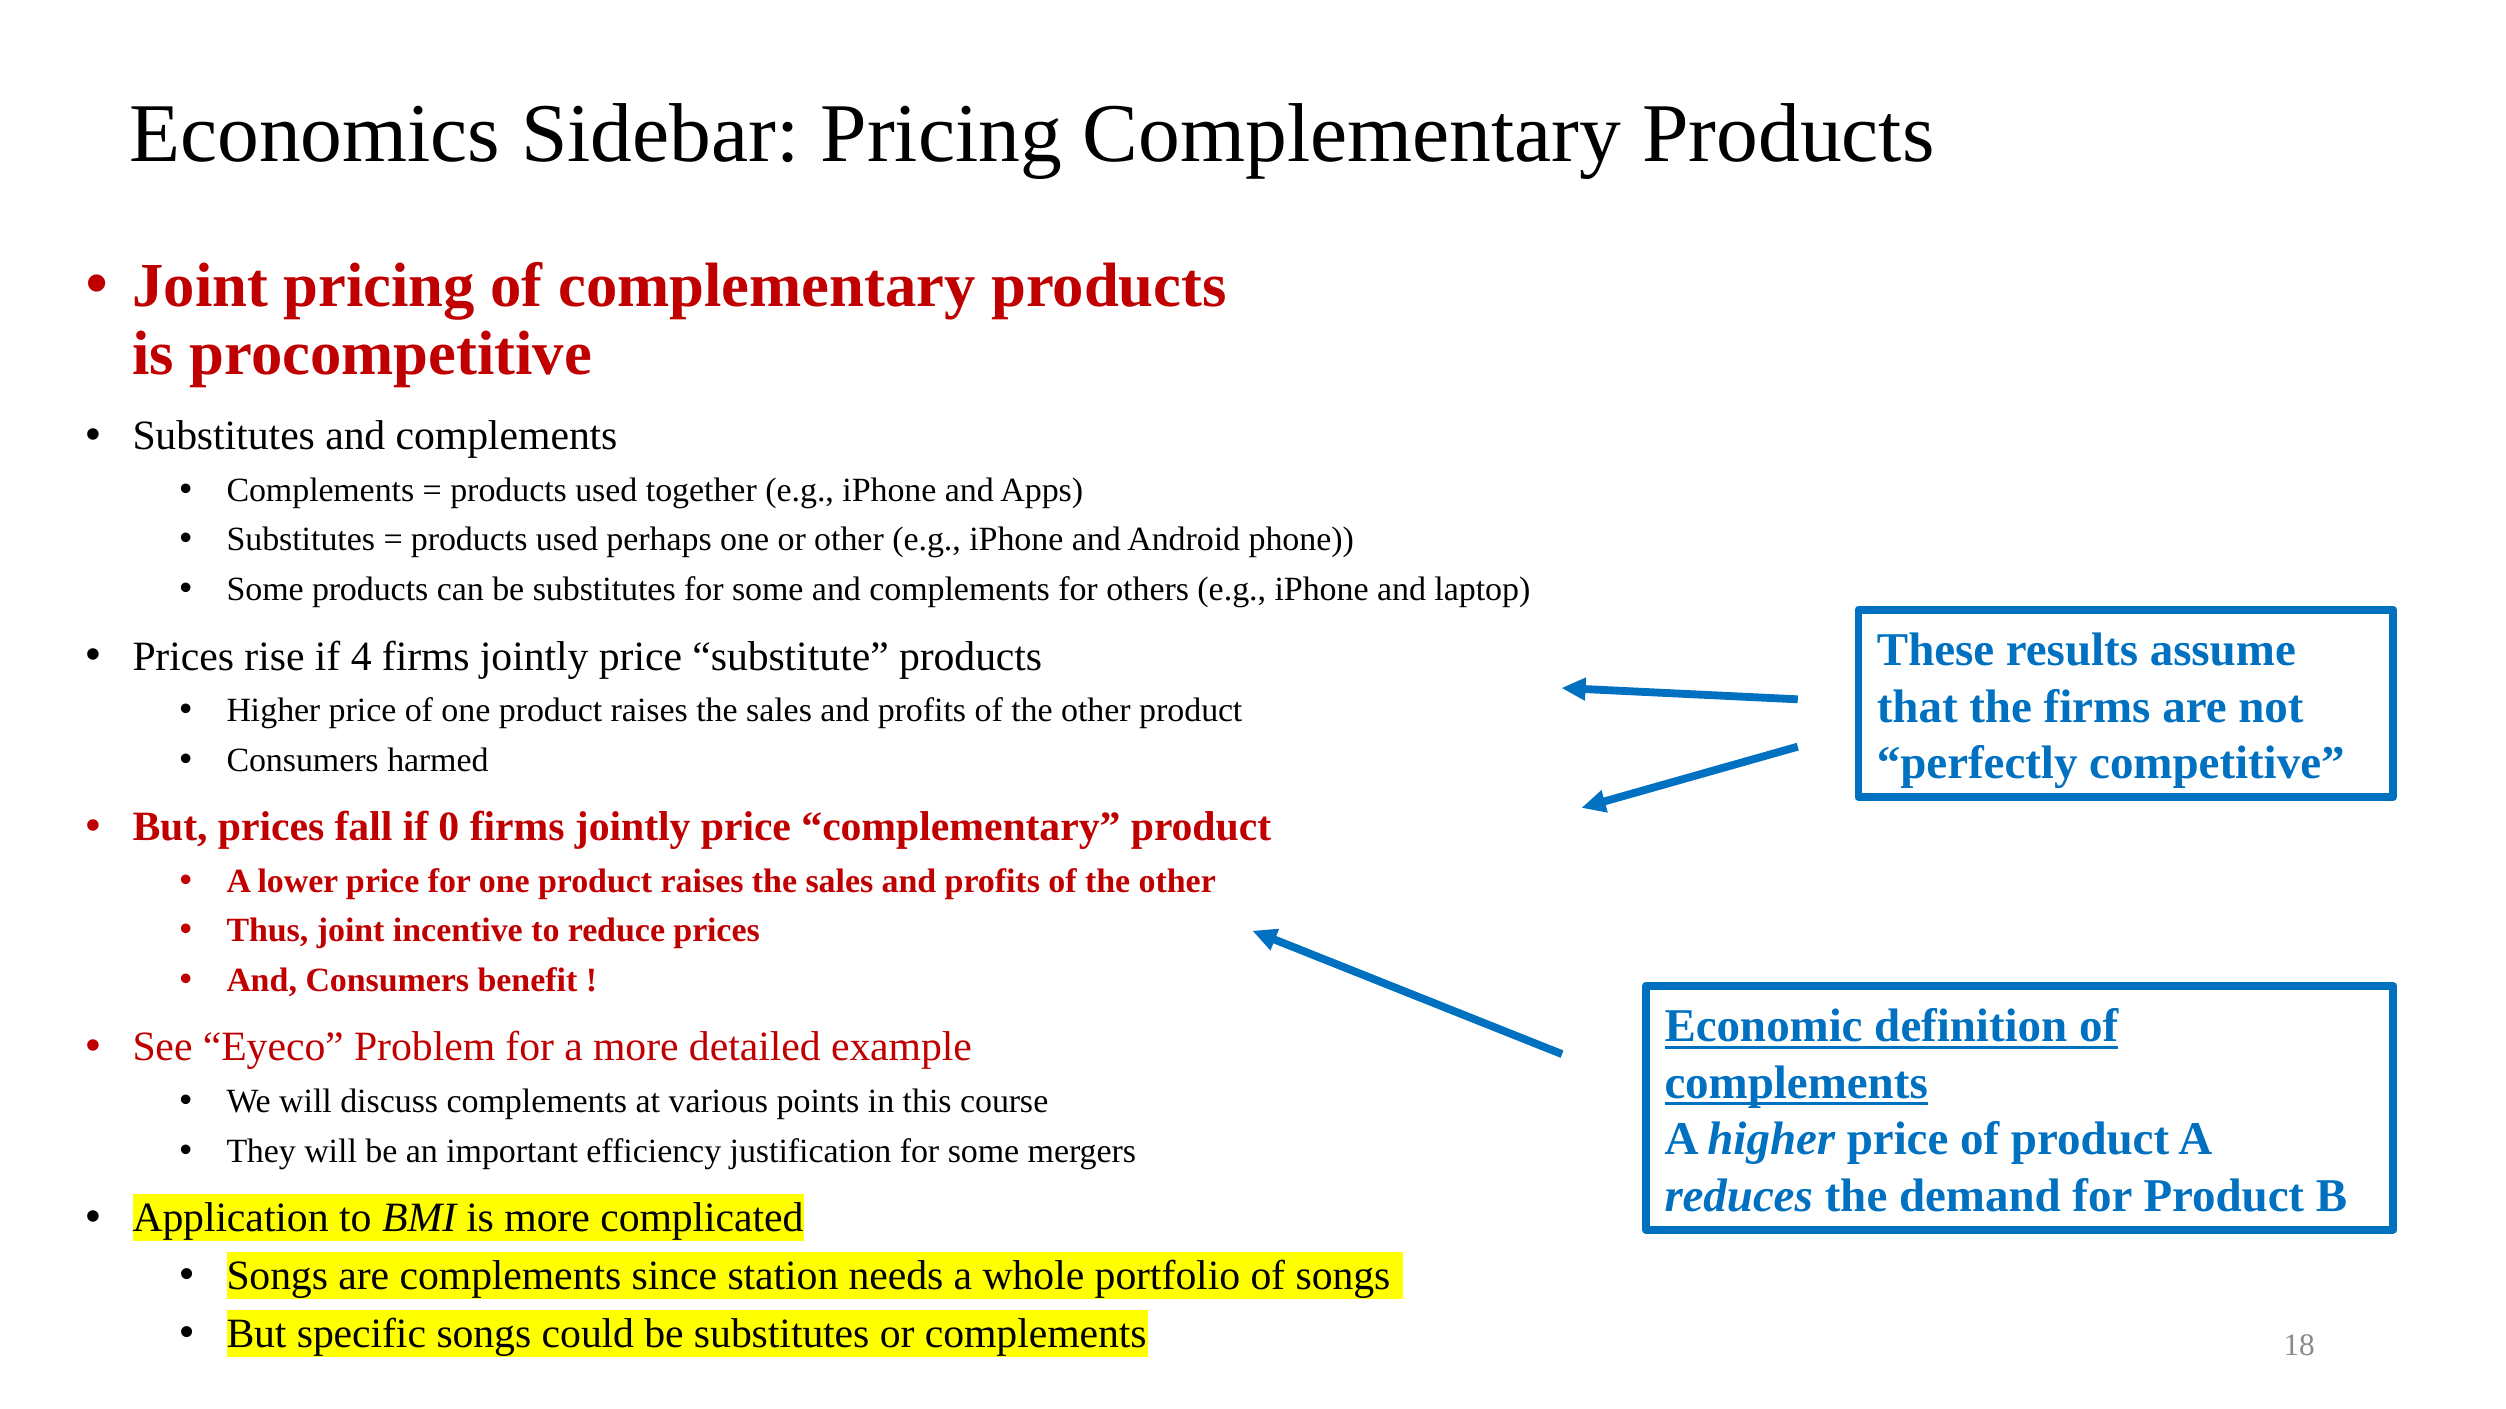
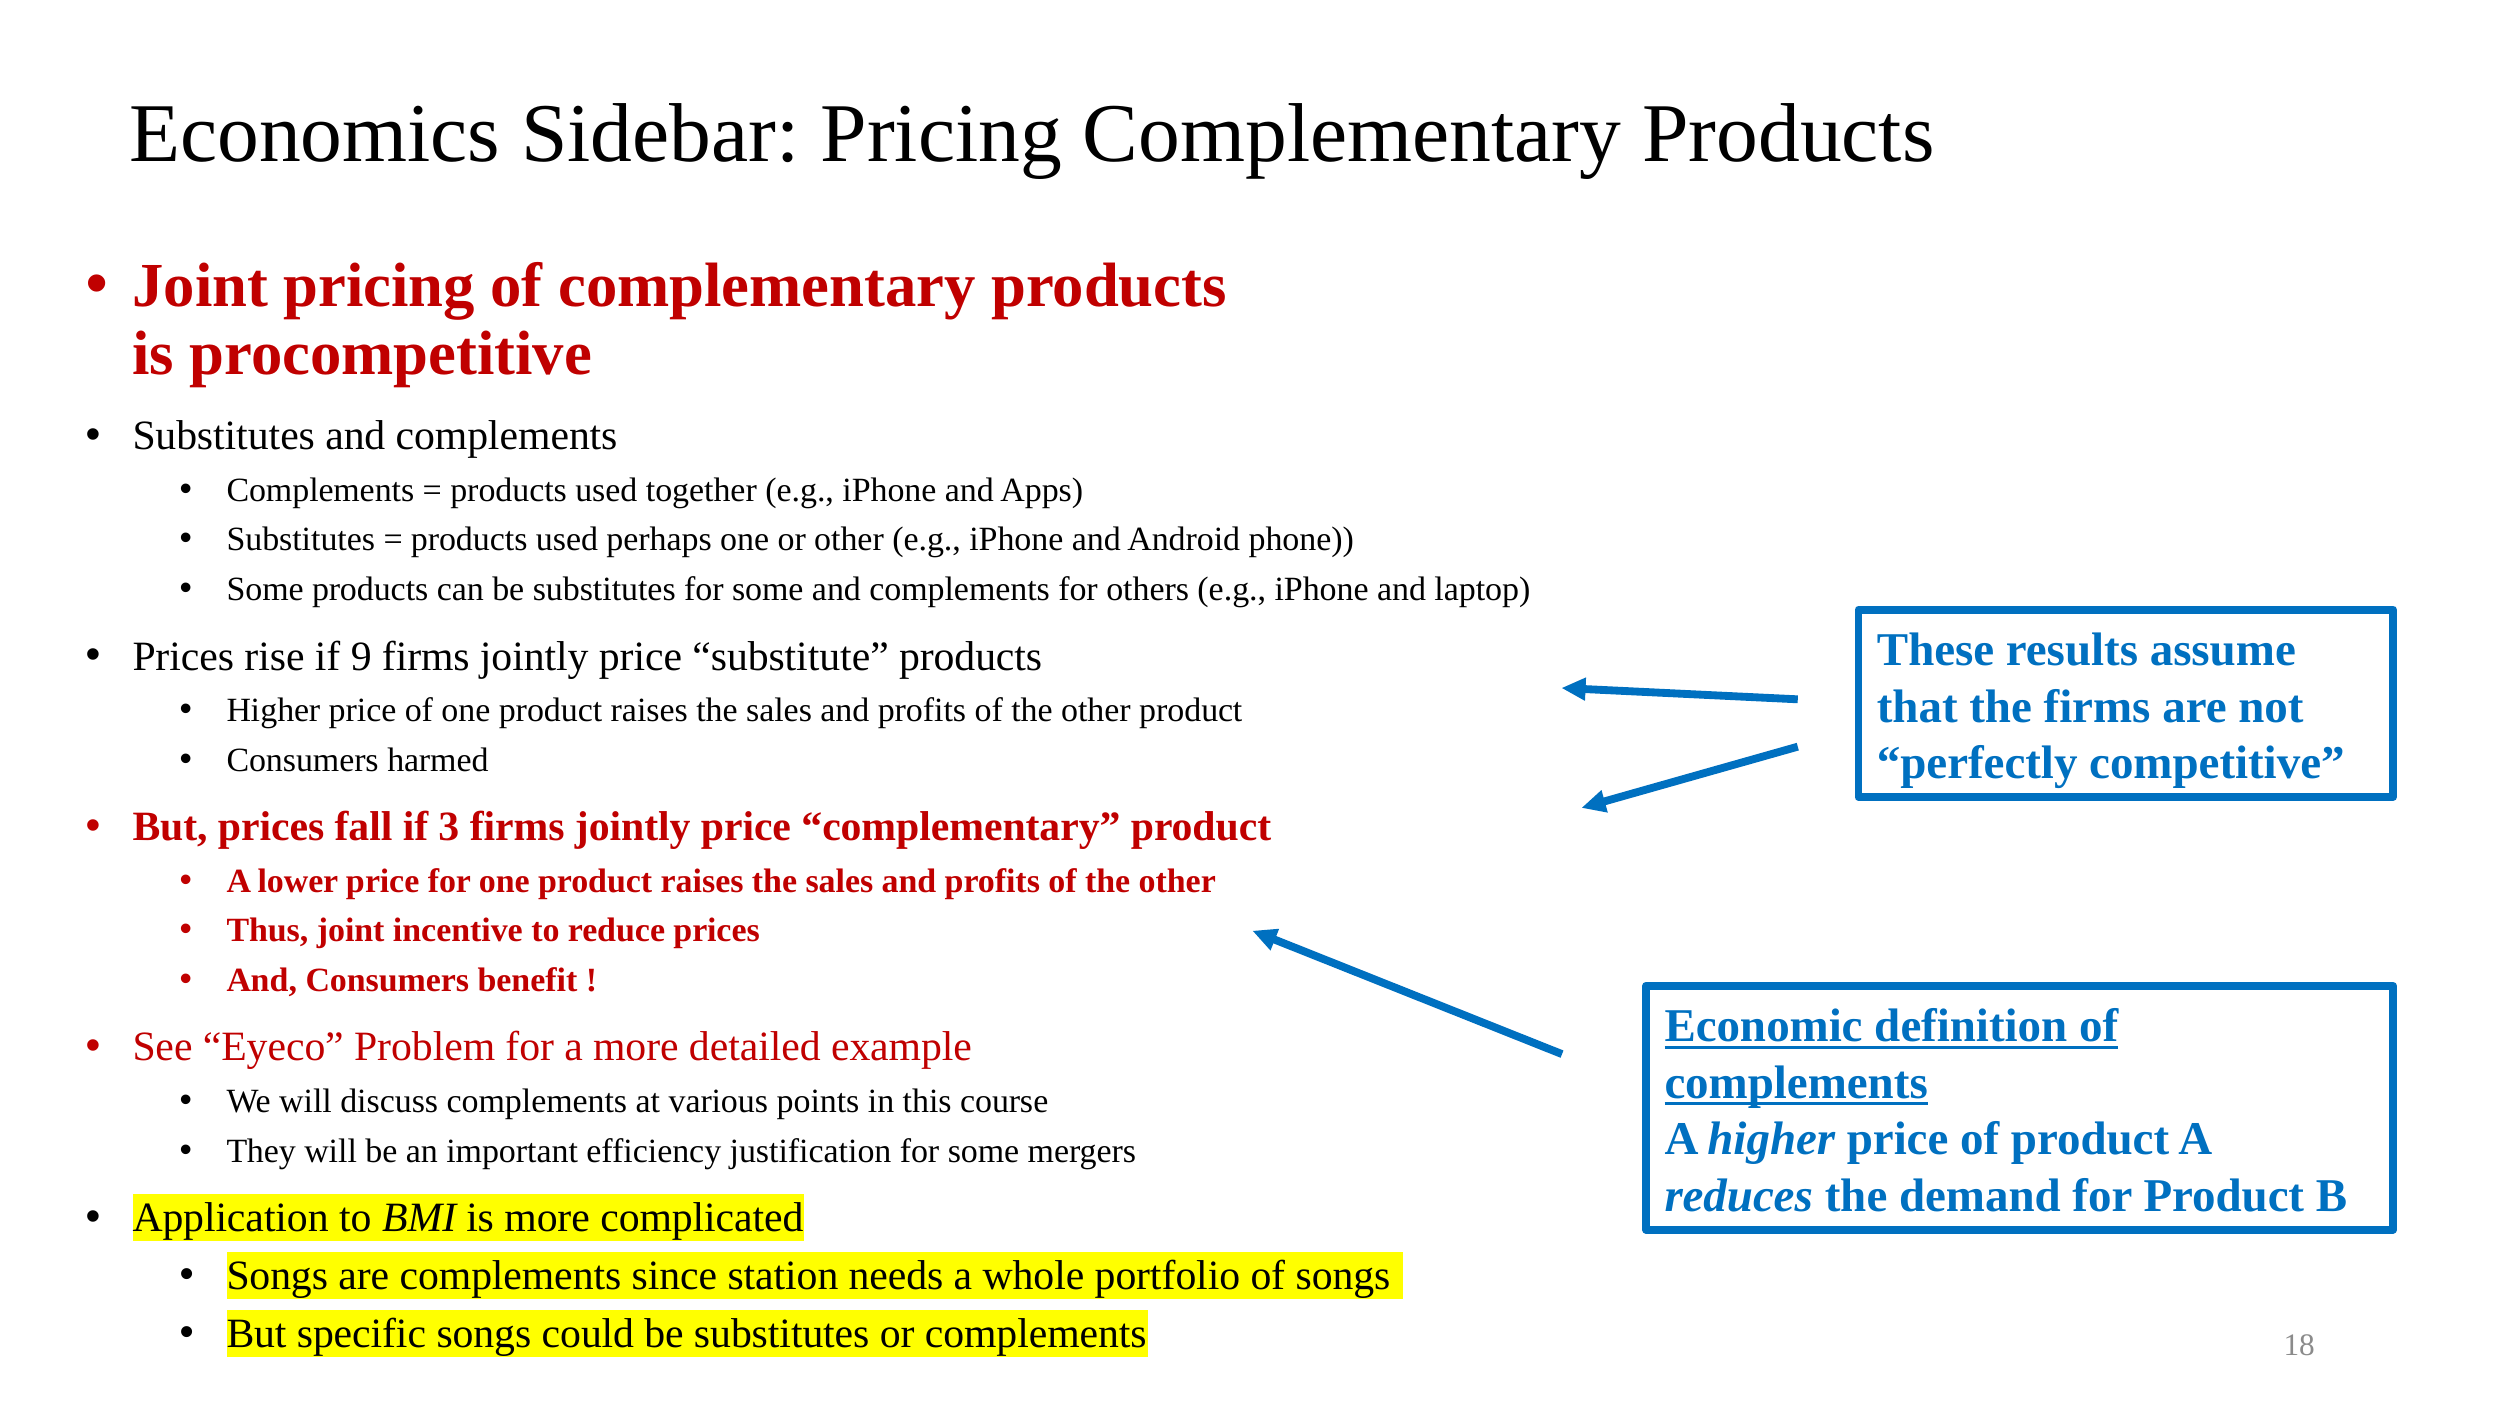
4: 4 -> 9
0: 0 -> 3
